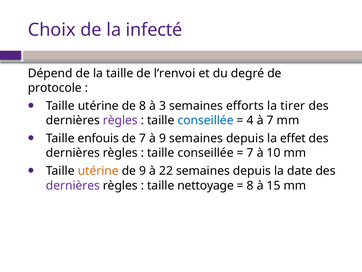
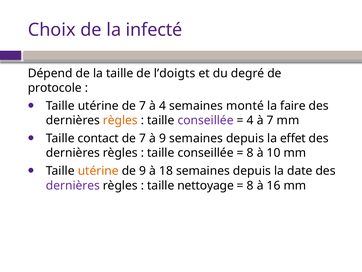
l’renvoi: l’renvoi -> l’doigts
utérine de 8: 8 -> 7
à 3: 3 -> 4
efforts: efforts -> monté
tirer: tirer -> faire
règles at (120, 120) colour: purple -> orange
conseillée at (206, 120) colour: blue -> purple
enfouis: enfouis -> contact
7 at (250, 153): 7 -> 8
22: 22 -> 18
15: 15 -> 16
